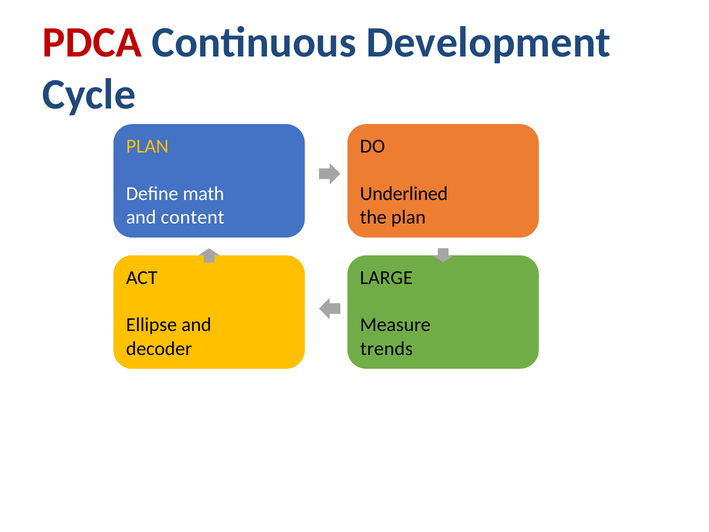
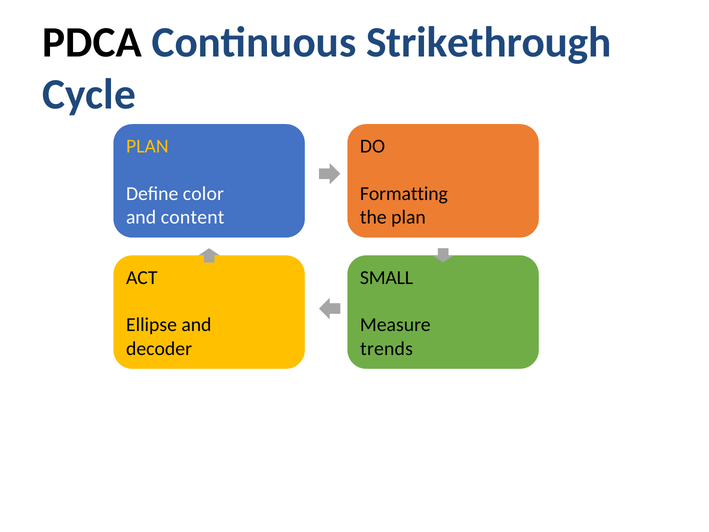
PDCA colour: red -> black
Development: Development -> Strikethrough
math: math -> color
Underlined: Underlined -> Formatting
LARGE: LARGE -> SMALL
